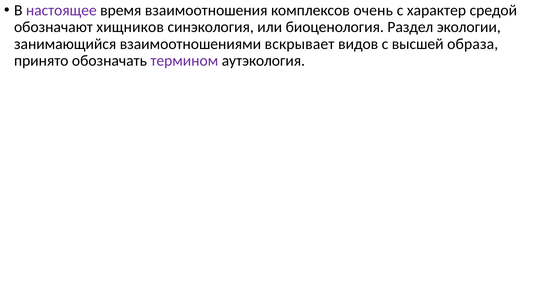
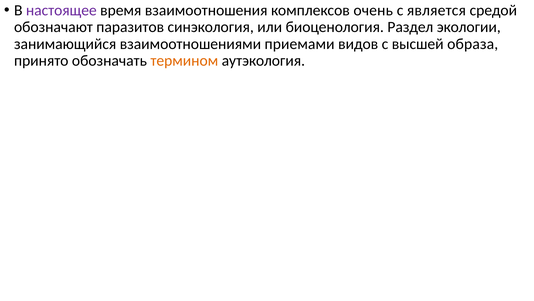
характер: характер -> является
хищников: хищников -> паразитов
вскрывает: вскрывает -> приемами
термином colour: purple -> orange
